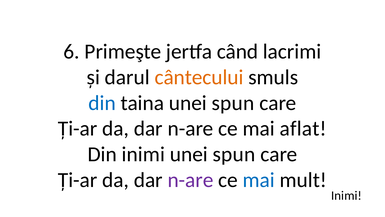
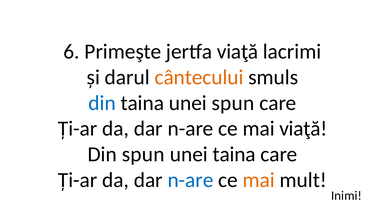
jertfa când: când -> viaţă
mai aflat: aflat -> viaţă
Din inimi: inimi -> spun
spun at (234, 154): spun -> taina
n-are at (190, 180) colour: purple -> blue
mai at (259, 180) colour: blue -> orange
